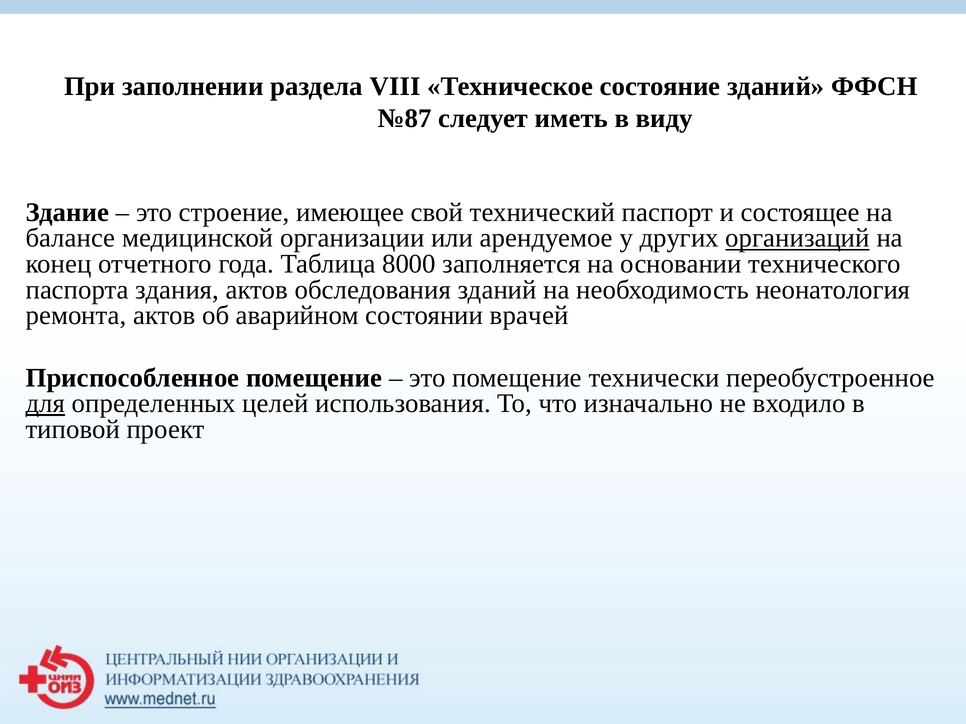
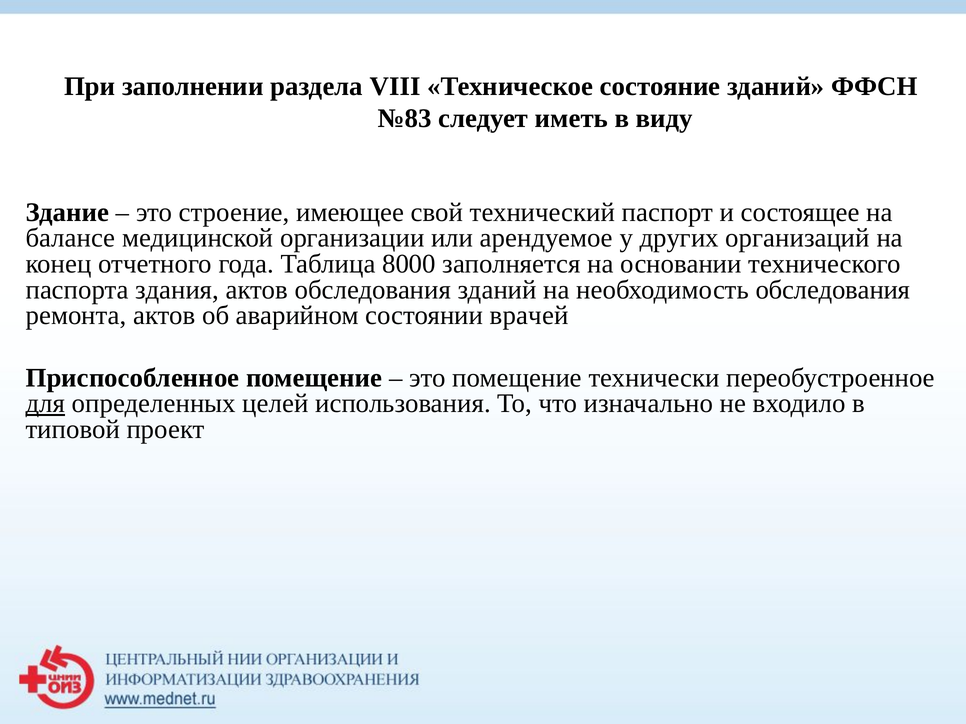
№87: №87 -> №83
организаций underline: present -> none
необходимость неонатология: неонатология -> обследования
